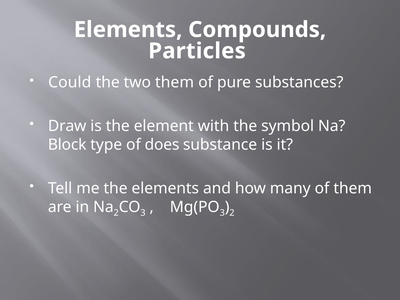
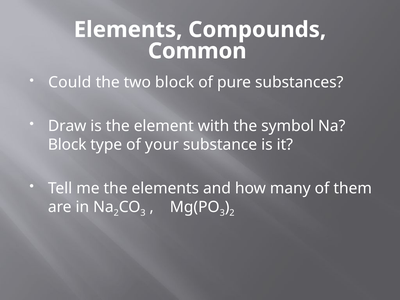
Particles: Particles -> Common
two them: them -> block
does: does -> your
